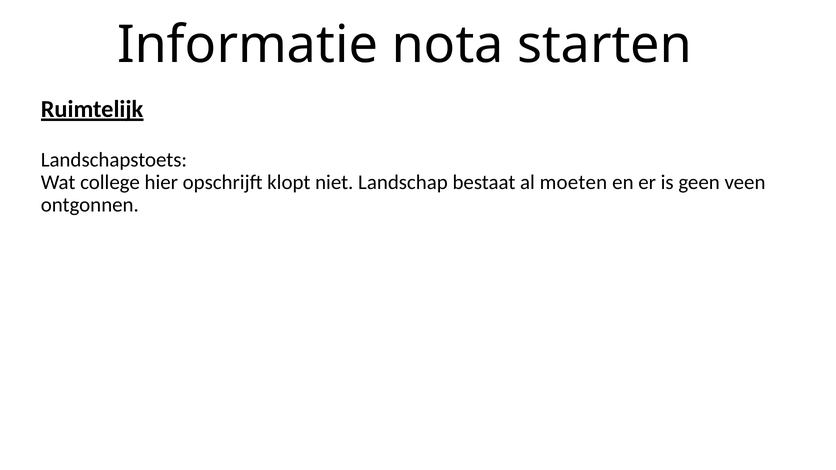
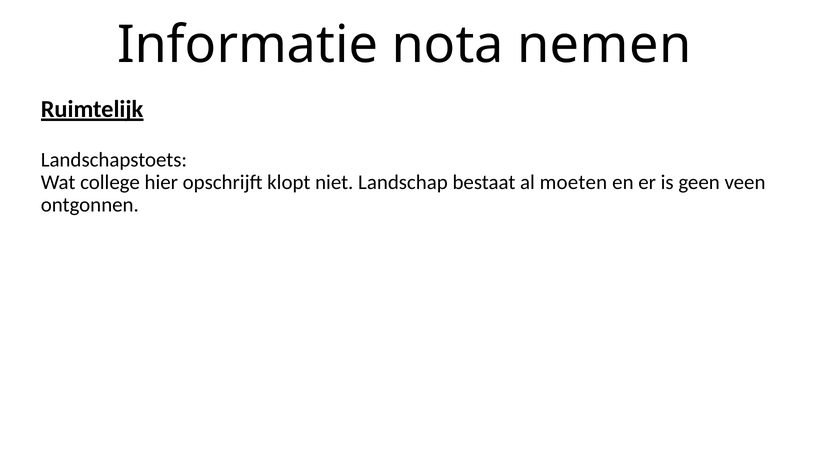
starten: starten -> nemen
